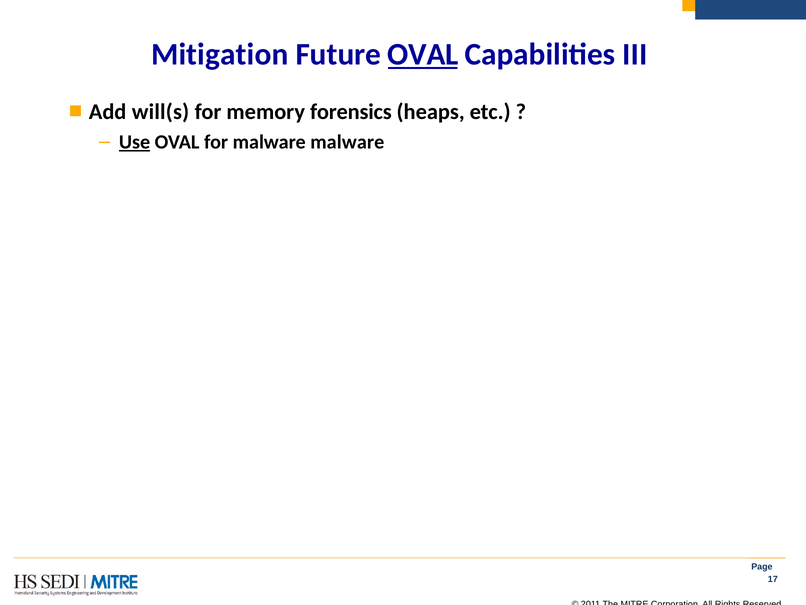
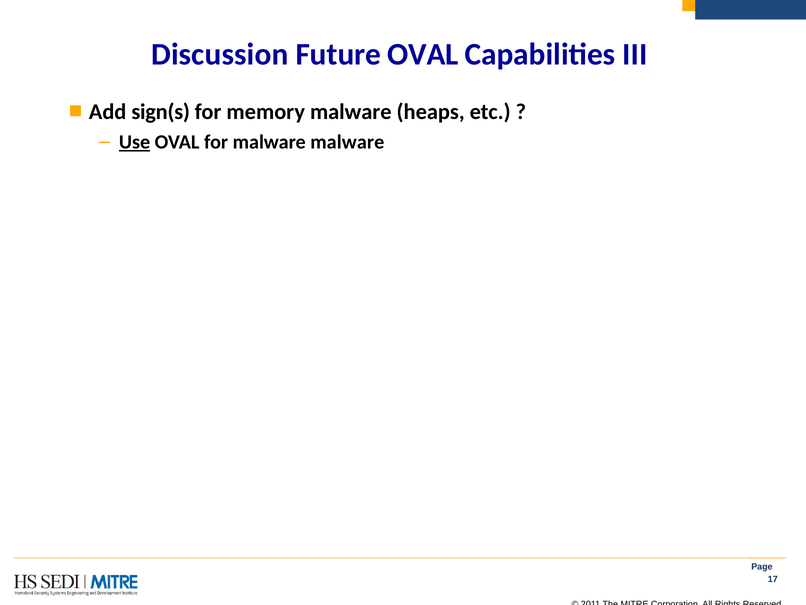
Mitigation: Mitigation -> Discussion
OVAL at (423, 55) underline: present -> none
will(s: will(s -> sign(s
memory forensics: forensics -> malware
